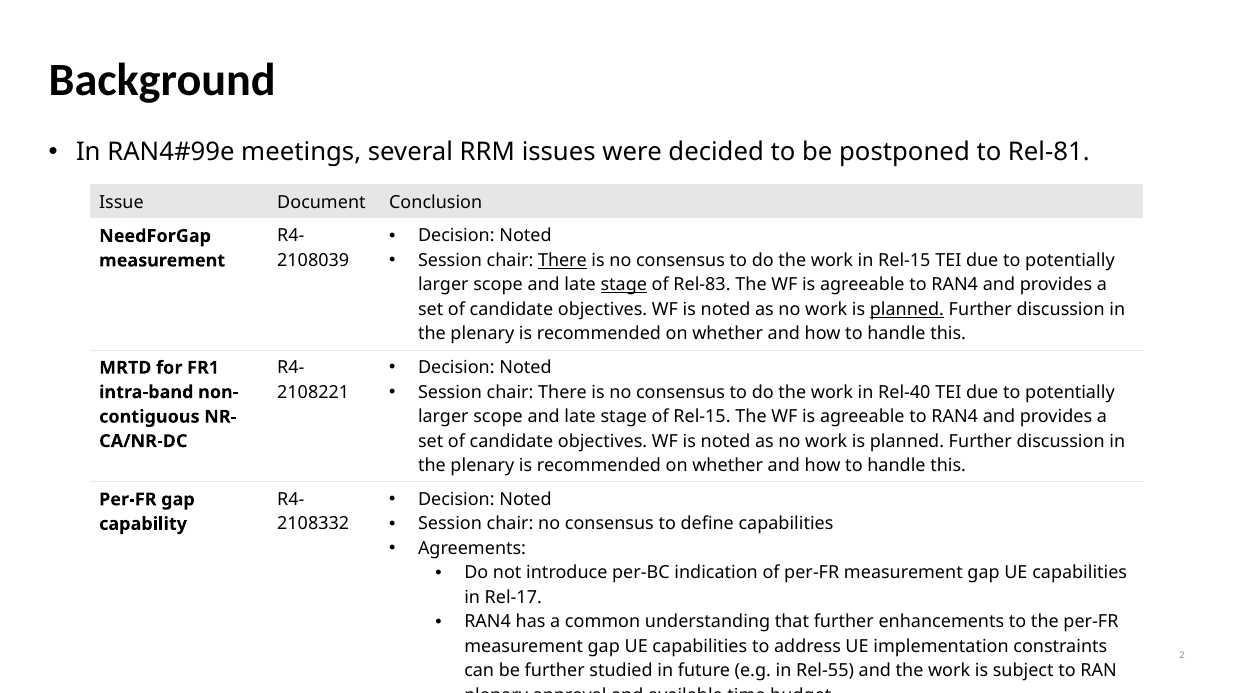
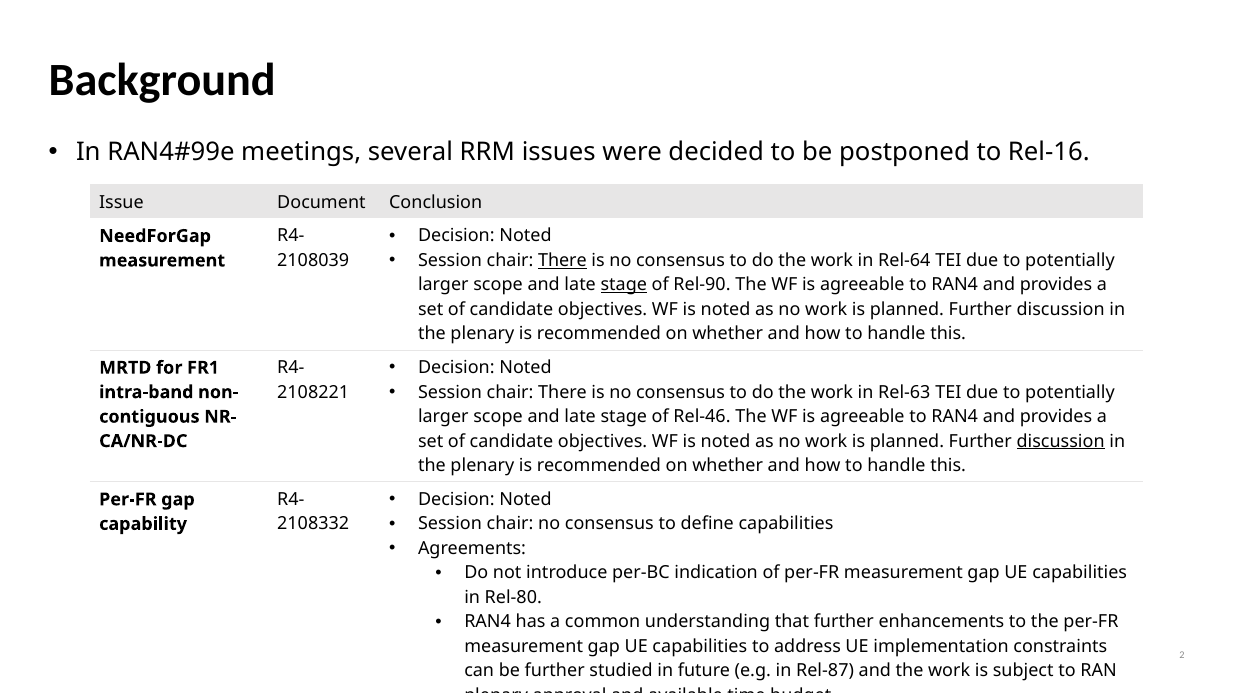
Rel-81: Rel-81 -> Rel-16
in Rel-15: Rel-15 -> Rel-64
Rel-83: Rel-83 -> Rel-90
planned at (907, 310) underline: present -> none
Rel-40: Rel-40 -> Rel-63
of Rel-15: Rel-15 -> Rel-46
discussion at (1061, 441) underline: none -> present
Rel-17: Rel-17 -> Rel-80
Rel-55: Rel-55 -> Rel-87
